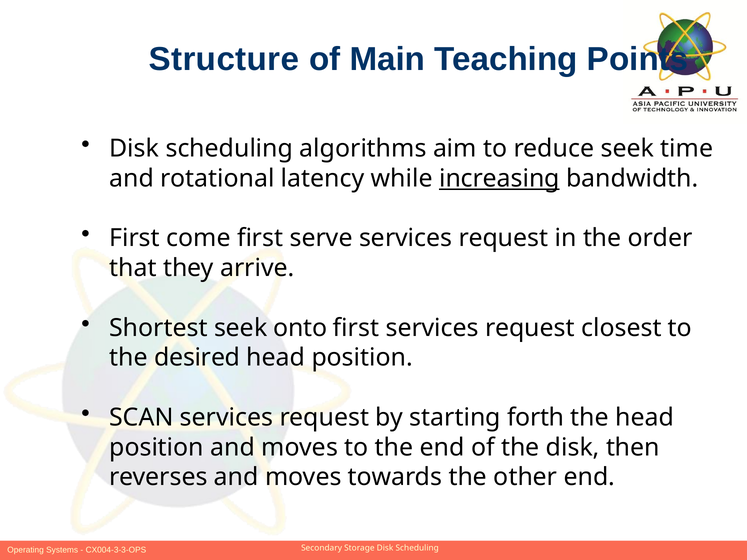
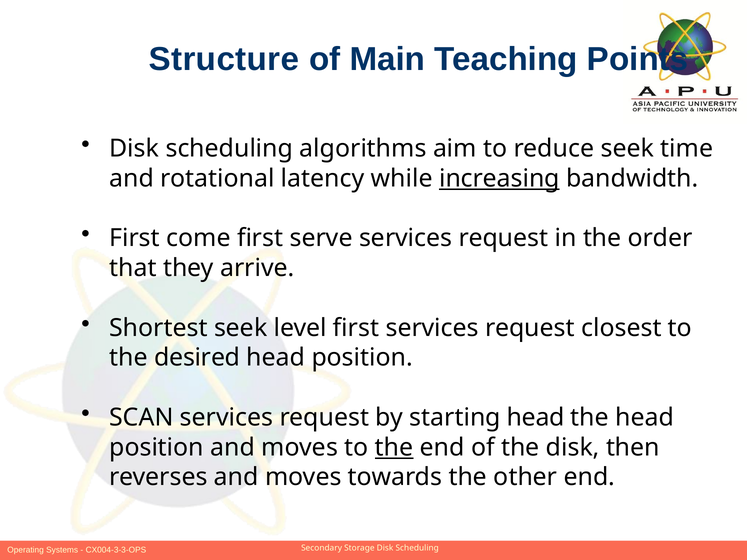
onto: onto -> level
starting forth: forth -> head
the at (394, 448) underline: none -> present
